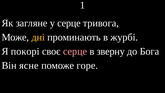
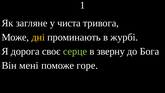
у серце: серце -> чиста
покорі: покорі -> дорога
серце at (75, 51) colour: pink -> light green
ясне: ясне -> мені
